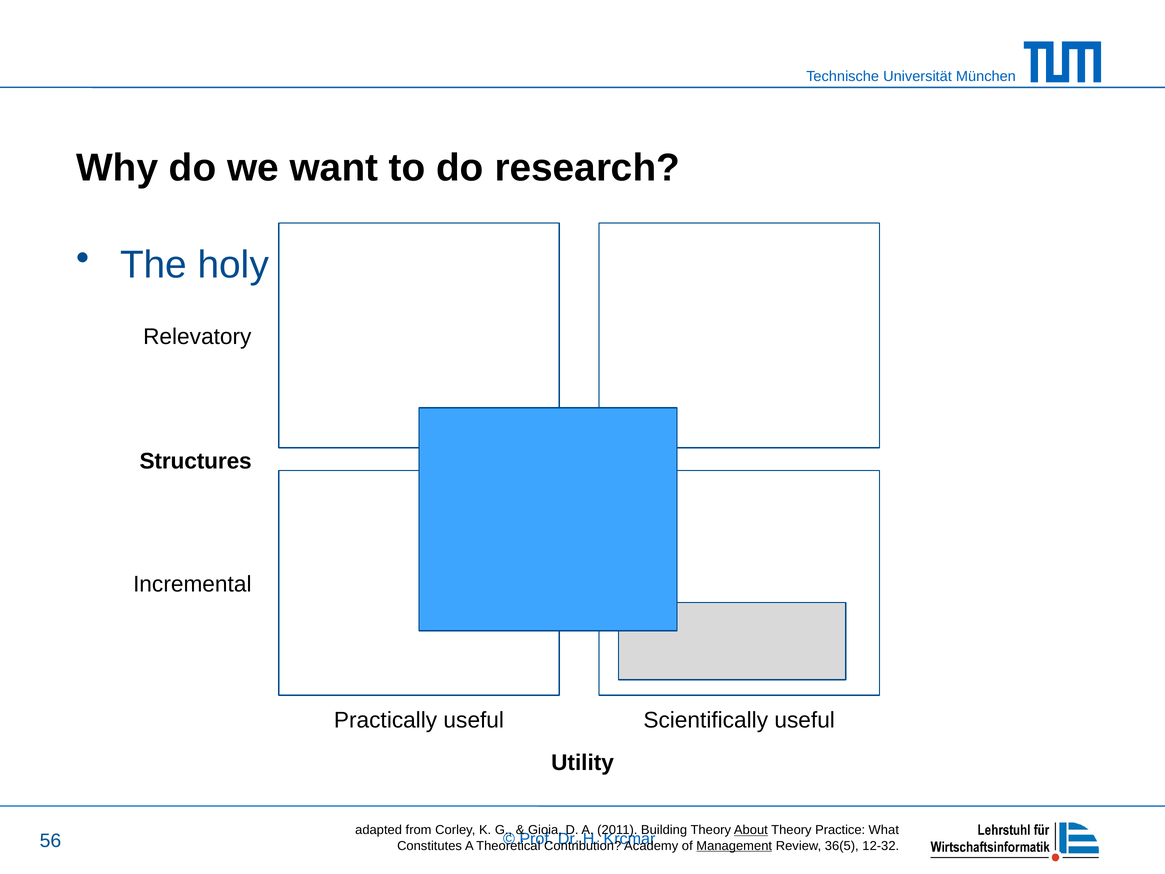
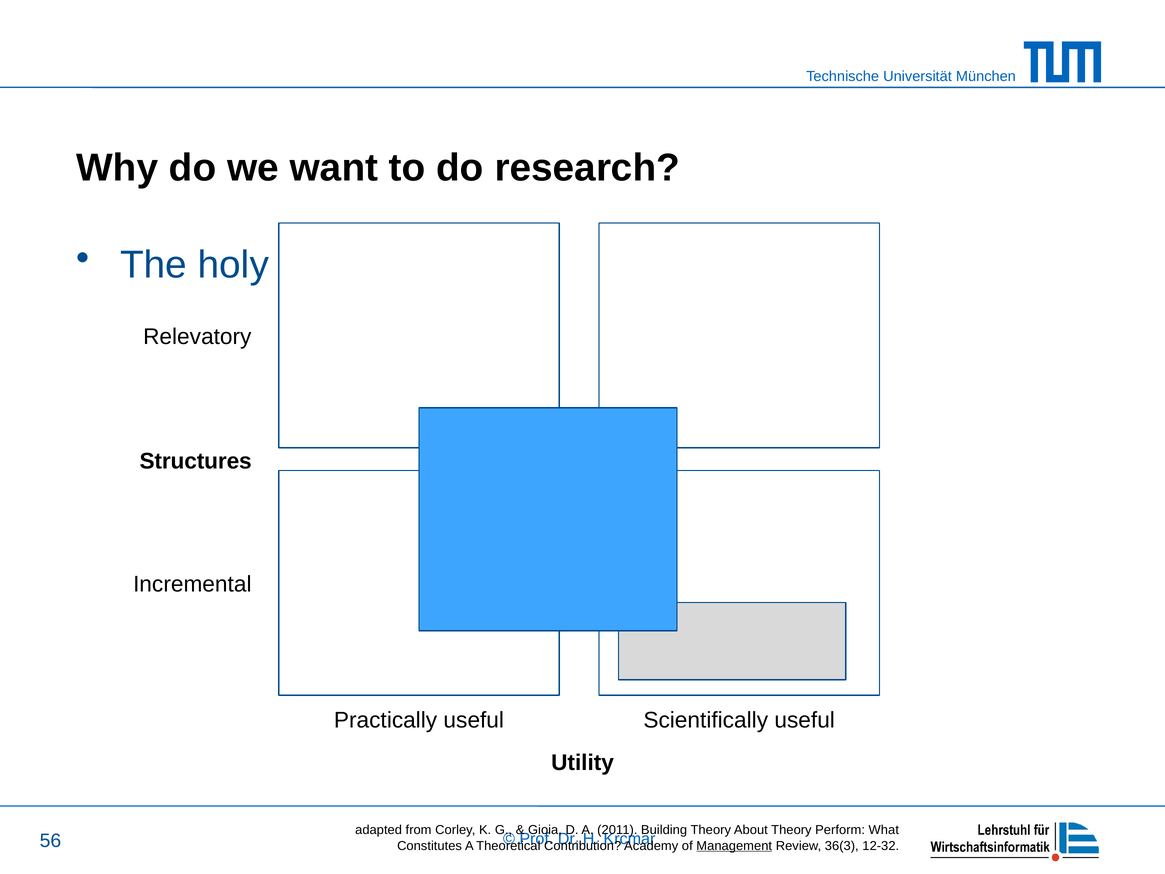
About underline: present -> none
Practice: Practice -> Perform
36(5: 36(5 -> 36(3
